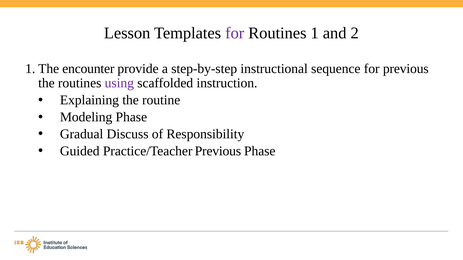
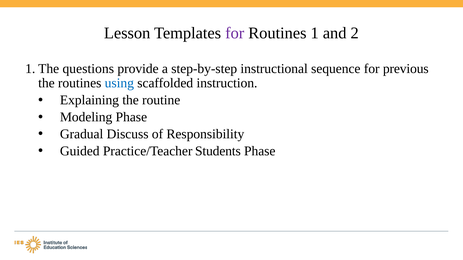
encounter: encounter -> questions
using colour: purple -> blue
Practice/Teacher Previous: Previous -> Students
